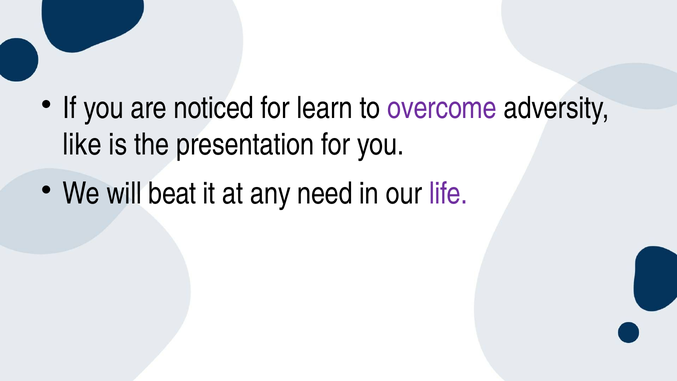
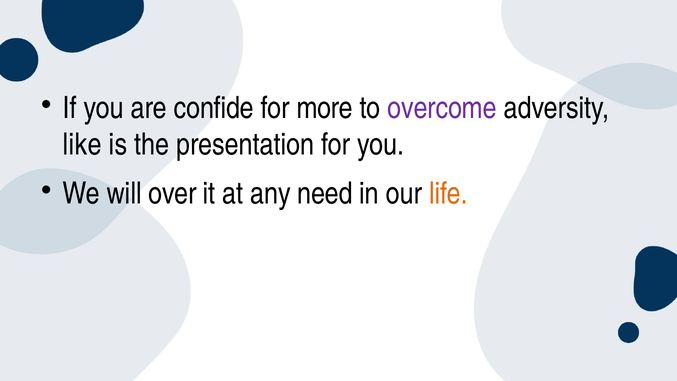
noticed: noticed -> confide
learn: learn -> more
beat: beat -> over
life colour: purple -> orange
